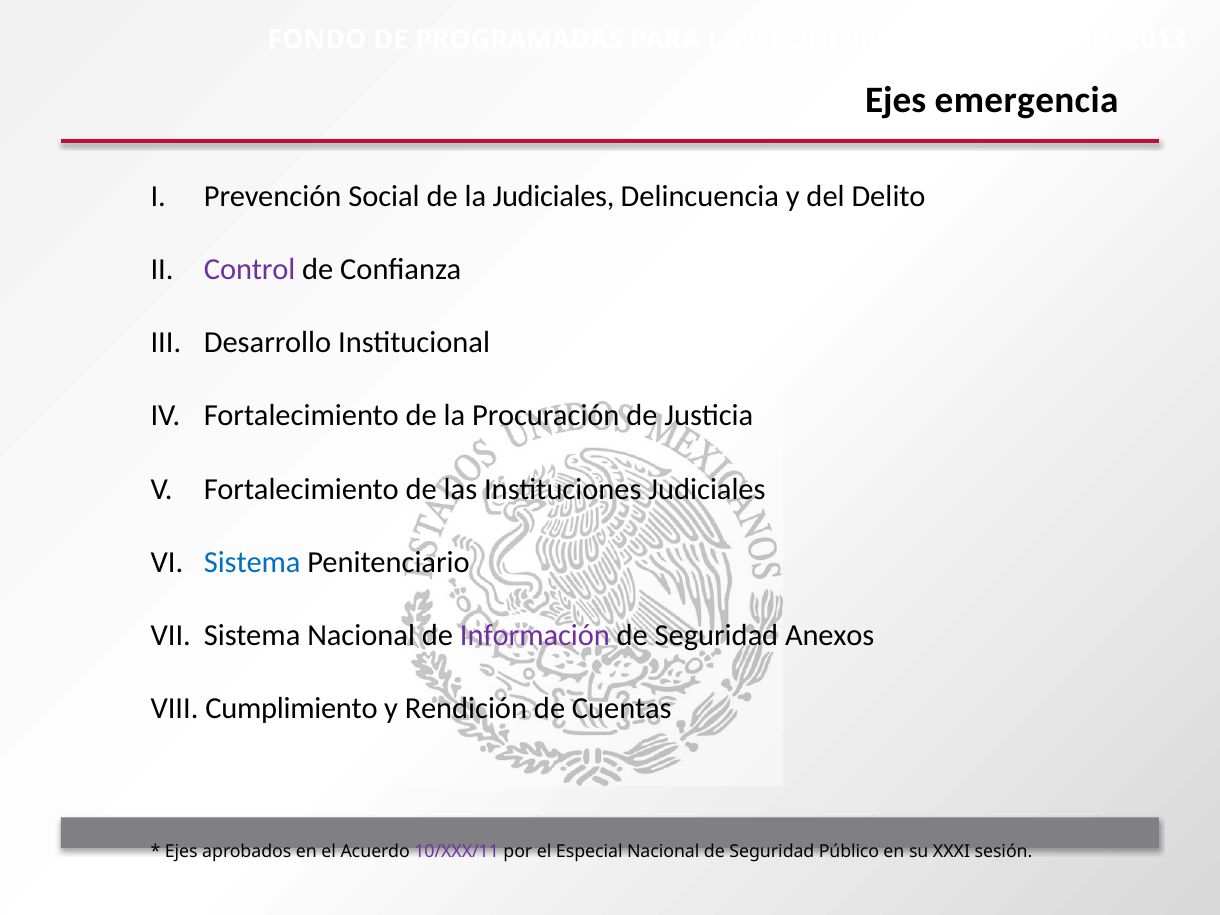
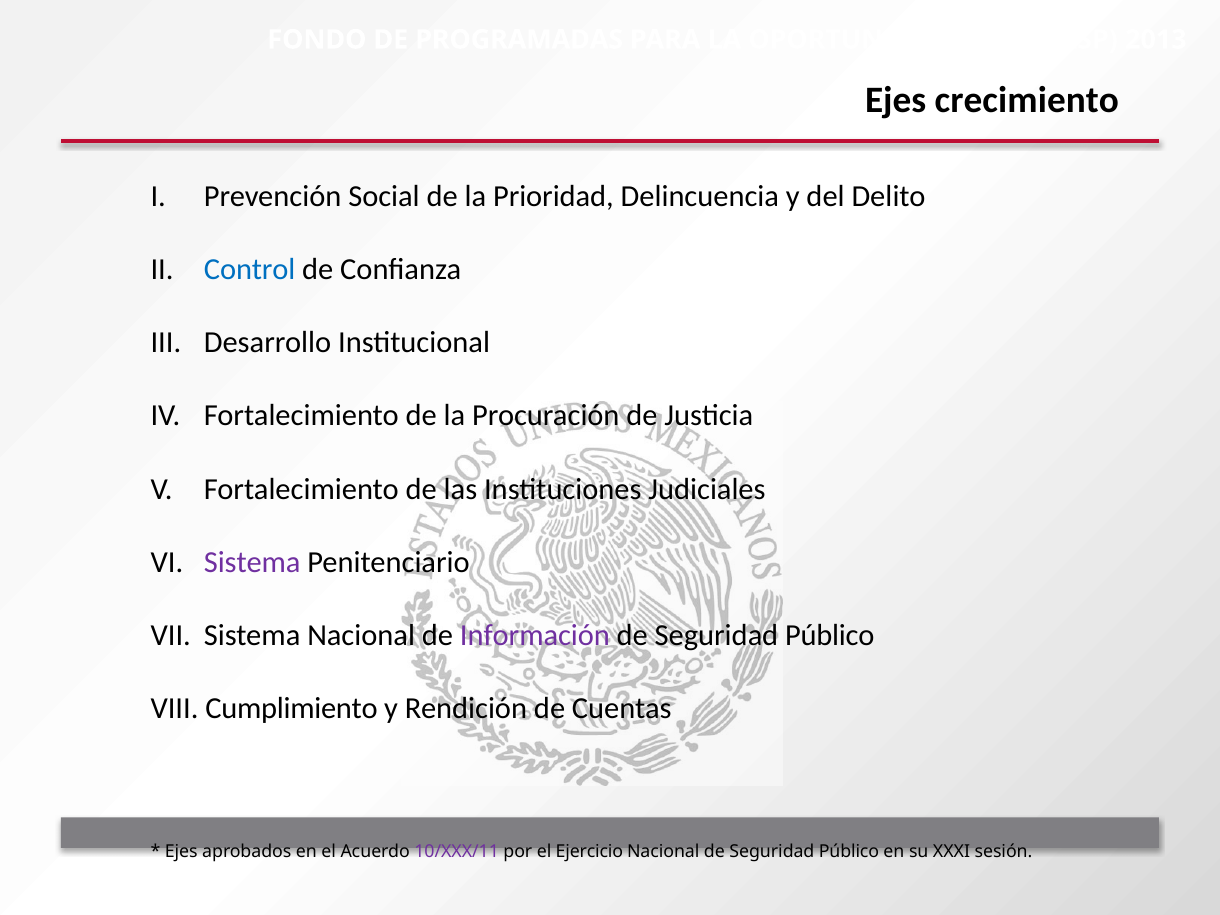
emergencia: emergencia -> crecimiento
la Judiciales: Judiciales -> Prioridad
Control colour: purple -> blue
Sistema at (252, 562) colour: blue -> purple
Anexos at (830, 635): Anexos -> Público
Especial: Especial -> Ejercicio
